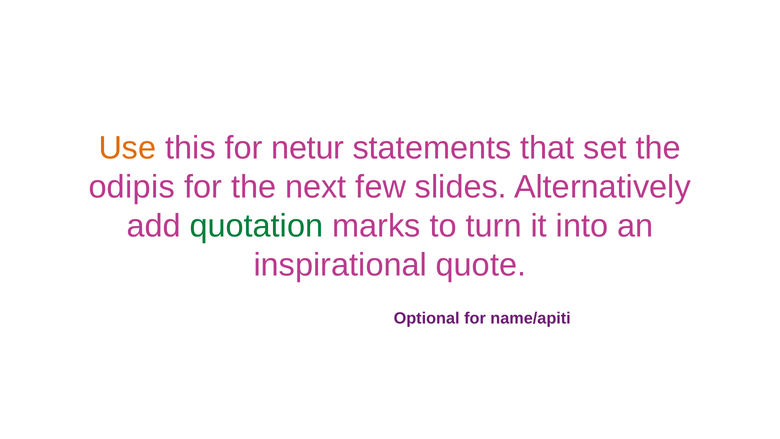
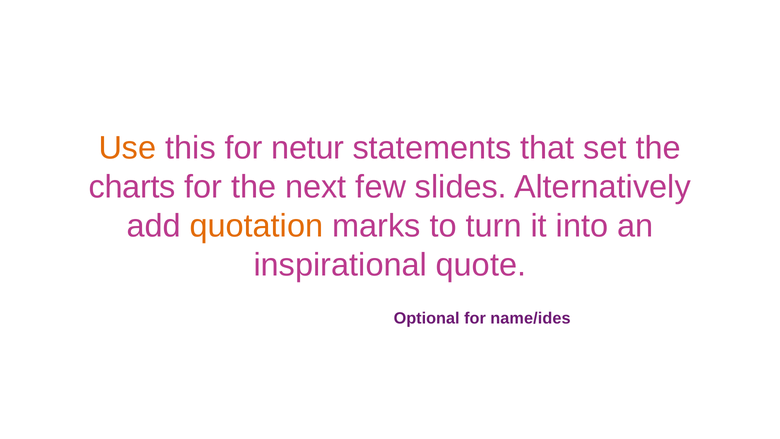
odipis: odipis -> charts
quotation colour: green -> orange
name/apiti: name/apiti -> name/ides
